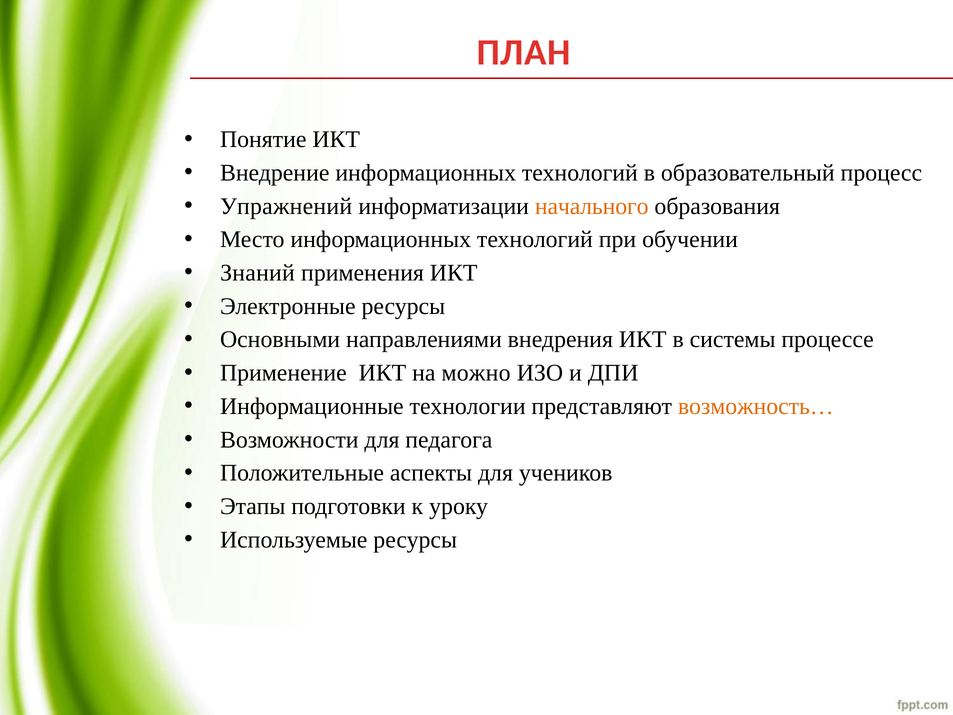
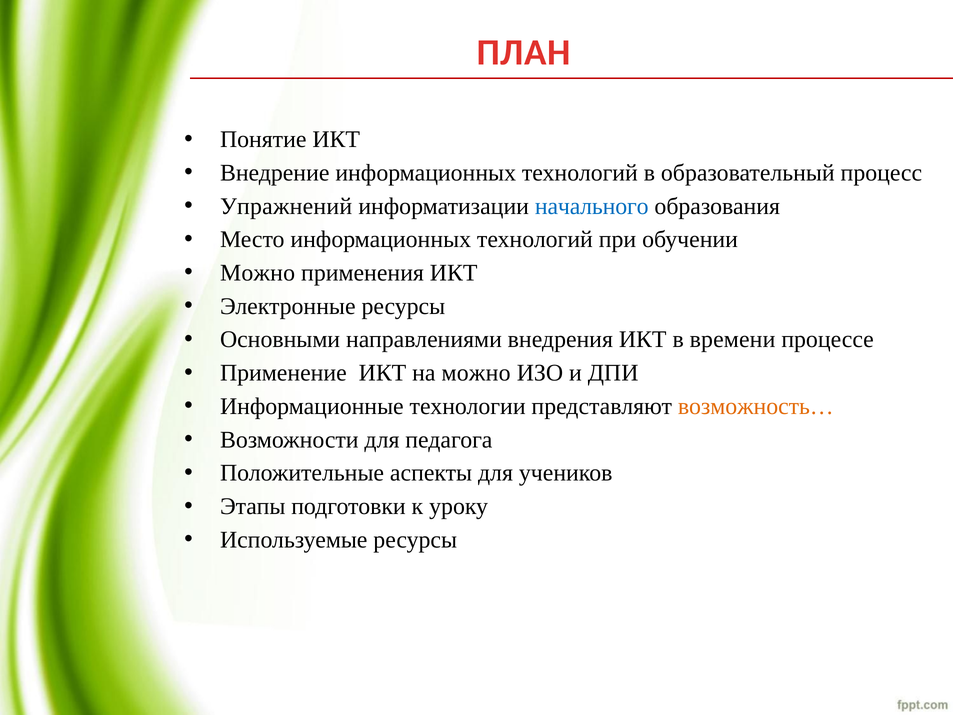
начального colour: orange -> blue
Знаний at (258, 273): Знаний -> Можно
системы: системы -> времени
